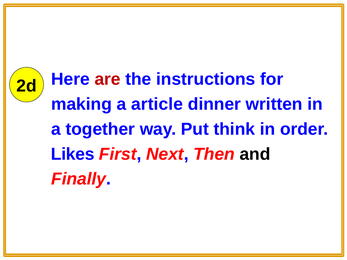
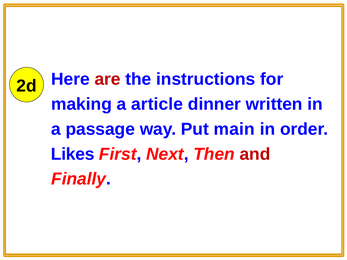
together: together -> passage
think: think -> main
and colour: black -> red
